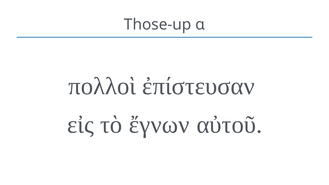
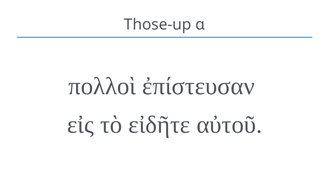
ἔγνων: ἔγνων -> εἰδῆτε
